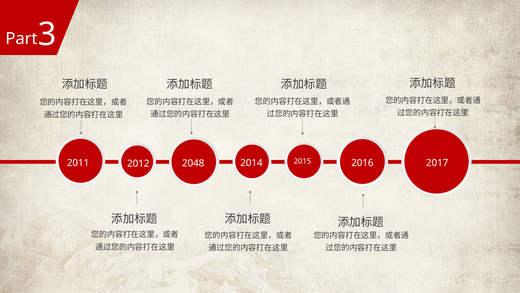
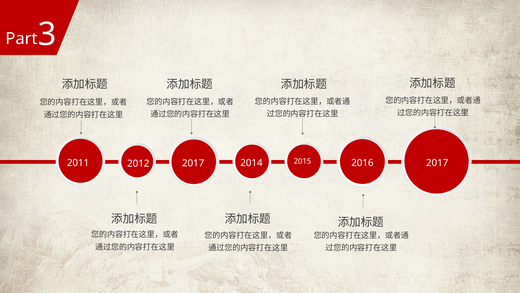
2048 at (193, 163): 2048 -> 2017
